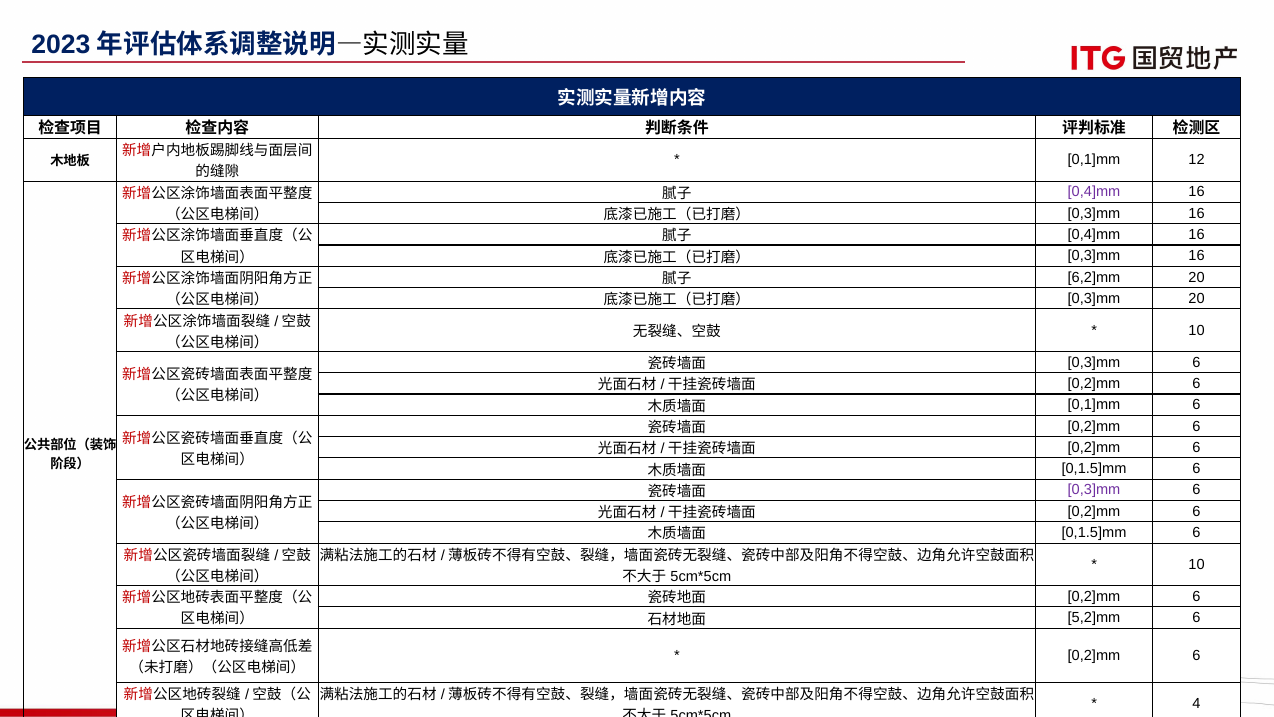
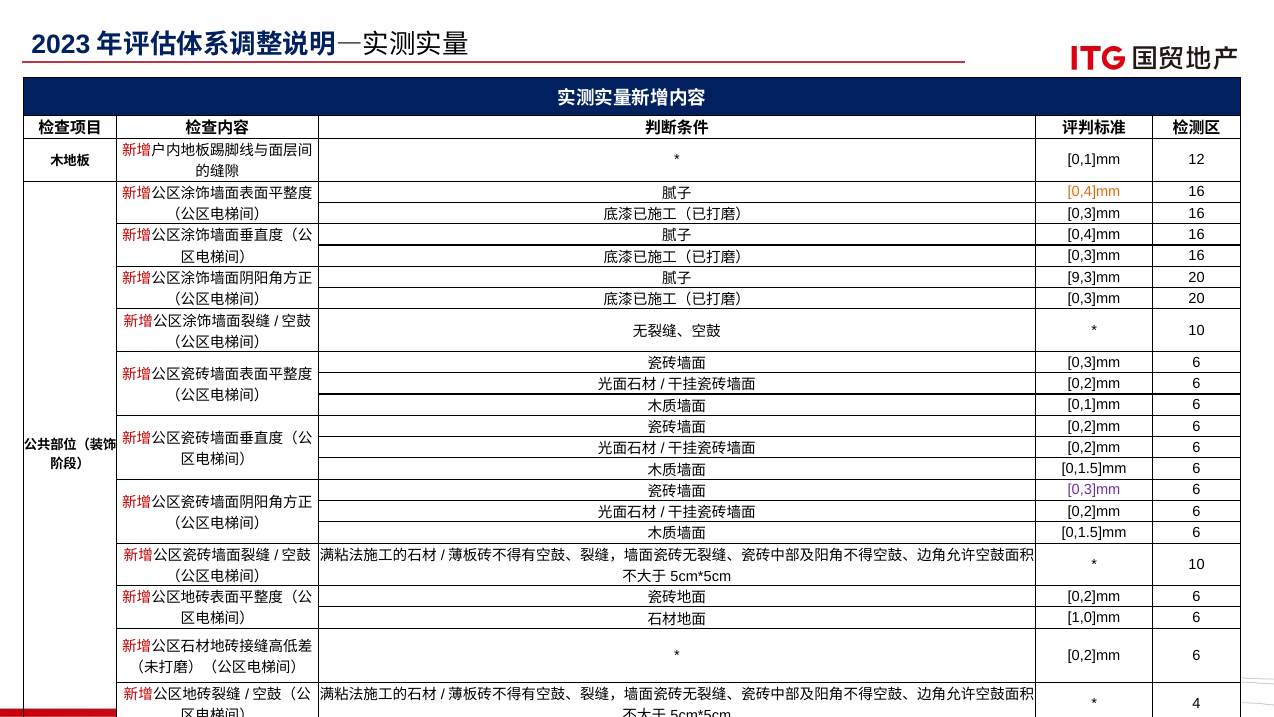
0,4]mm at (1094, 192) colour: purple -> orange
6,2]mm: 6,2]mm -> 9,3]mm
5,2]mm: 5,2]mm -> 1,0]mm
